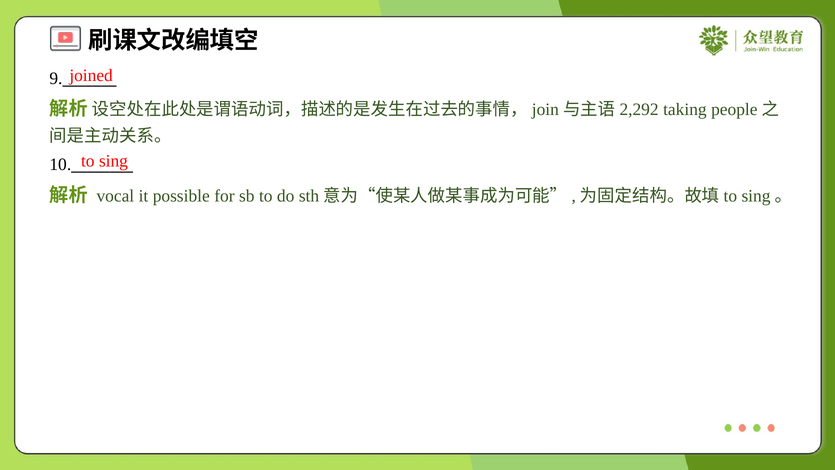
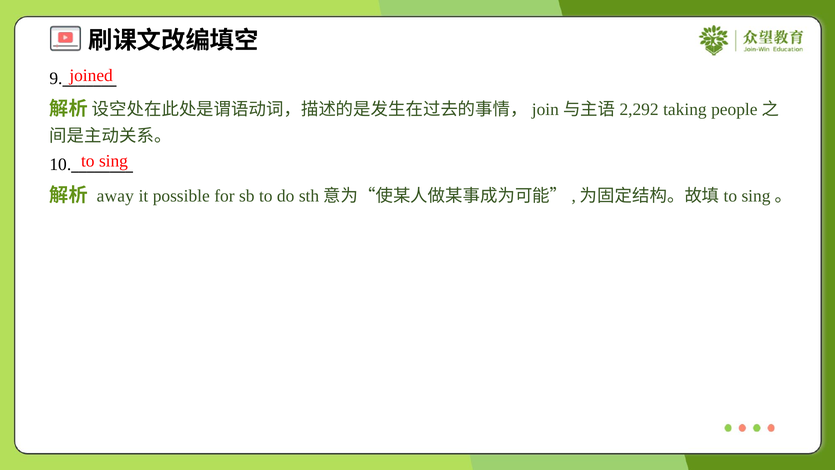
vocal: vocal -> away
